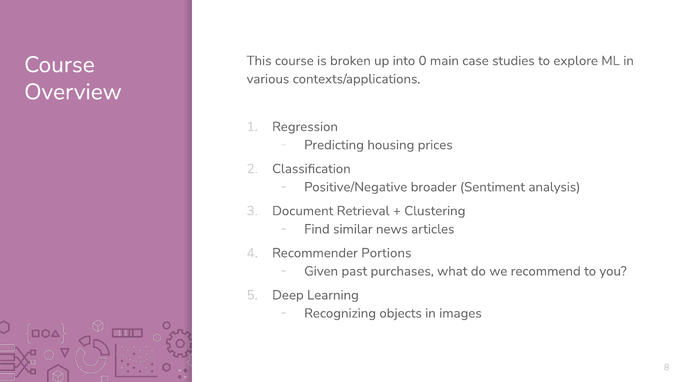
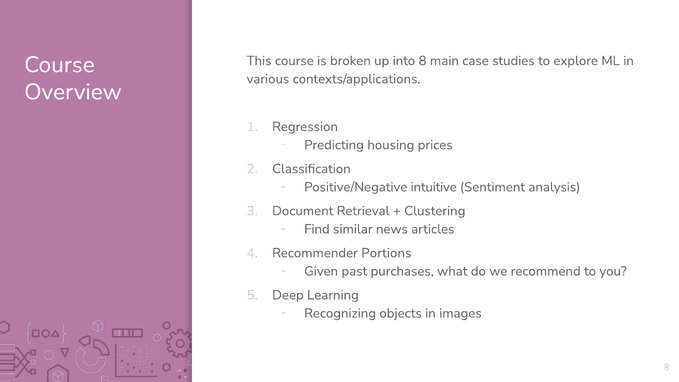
into 0: 0 -> 8
broader: broader -> intuitive
